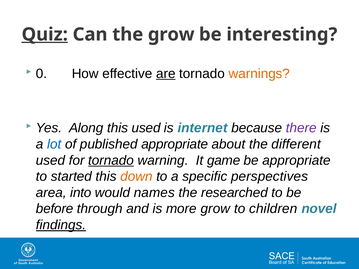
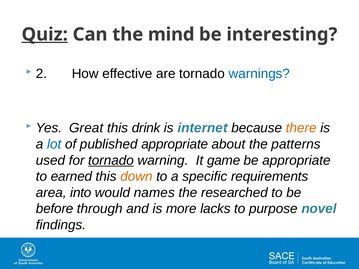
the grow: grow -> mind
0: 0 -> 2
are underline: present -> none
warnings colour: orange -> blue
Along: Along -> Great
this used: used -> drink
there colour: purple -> orange
different: different -> patterns
started: started -> earned
perspectives: perspectives -> requirements
more grow: grow -> lacks
children: children -> purpose
findings underline: present -> none
